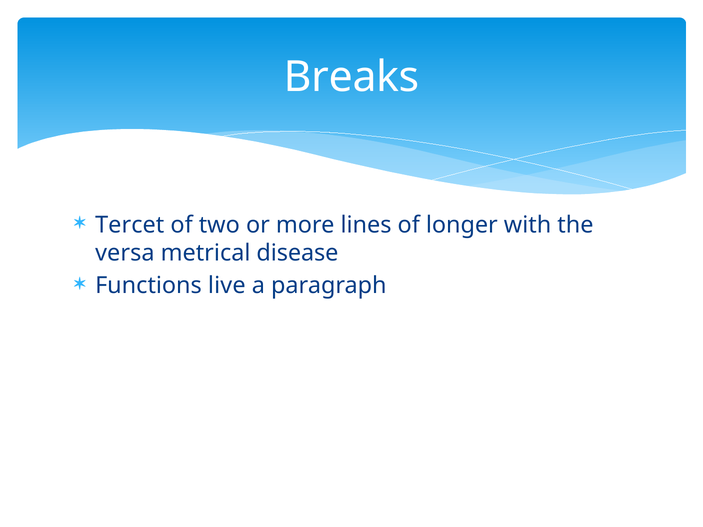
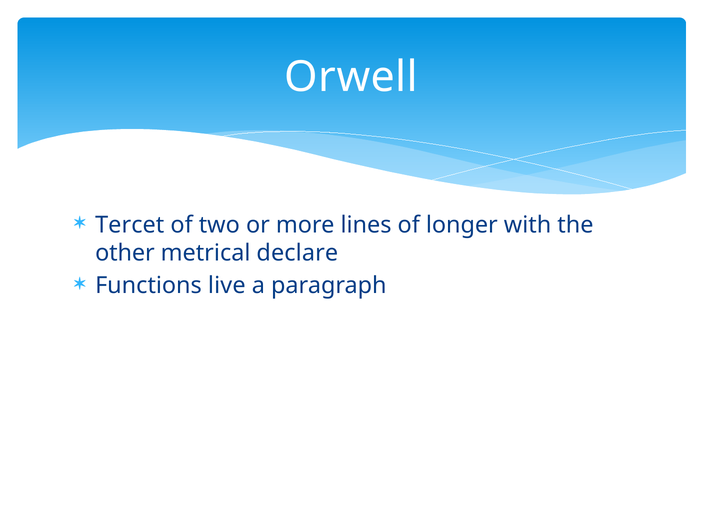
Breaks: Breaks -> Orwell
versa: versa -> other
disease: disease -> declare
